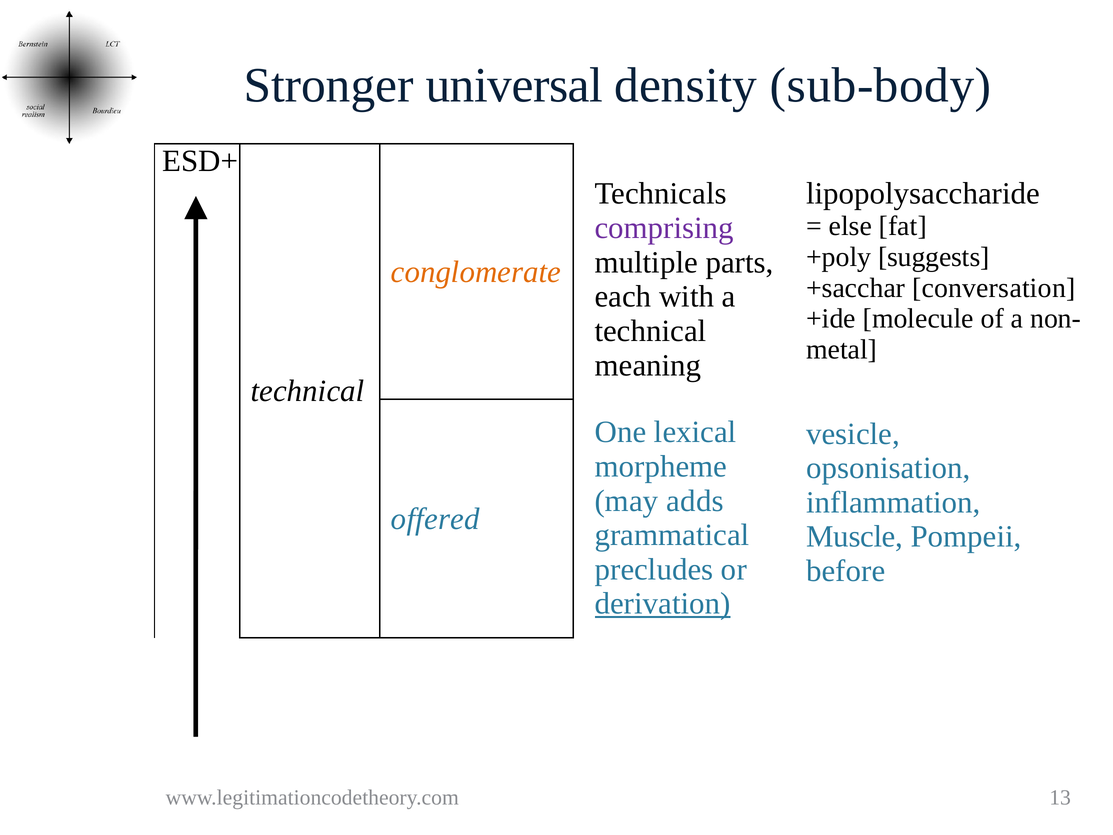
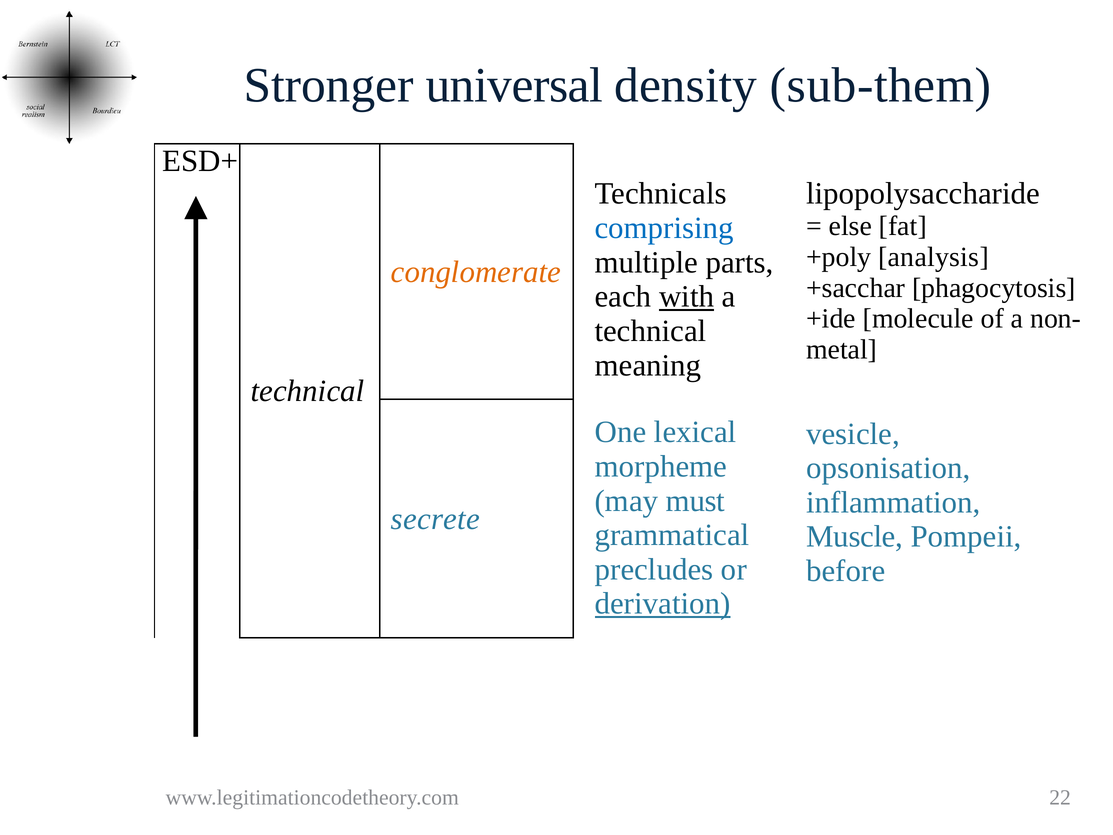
sub-body: sub-body -> sub-them
comprising colour: purple -> blue
suggests: suggests -> analysis
conversation: conversation -> phagocytosis
with underline: none -> present
adds: adds -> must
offered: offered -> secrete
13: 13 -> 22
